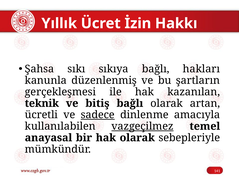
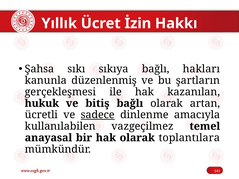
teknik: teknik -> hukuk
vazgeçilmez underline: present -> none
sebepleriyle: sebepleriyle -> toplantılara
